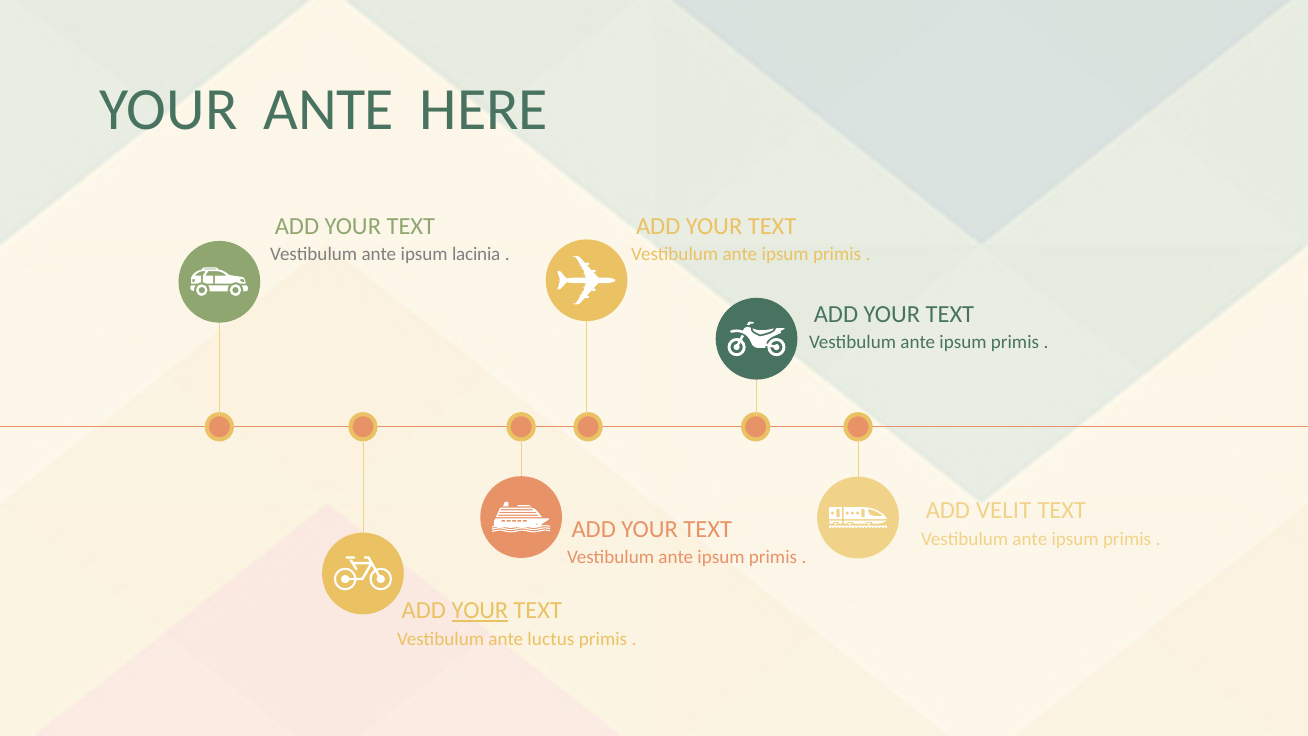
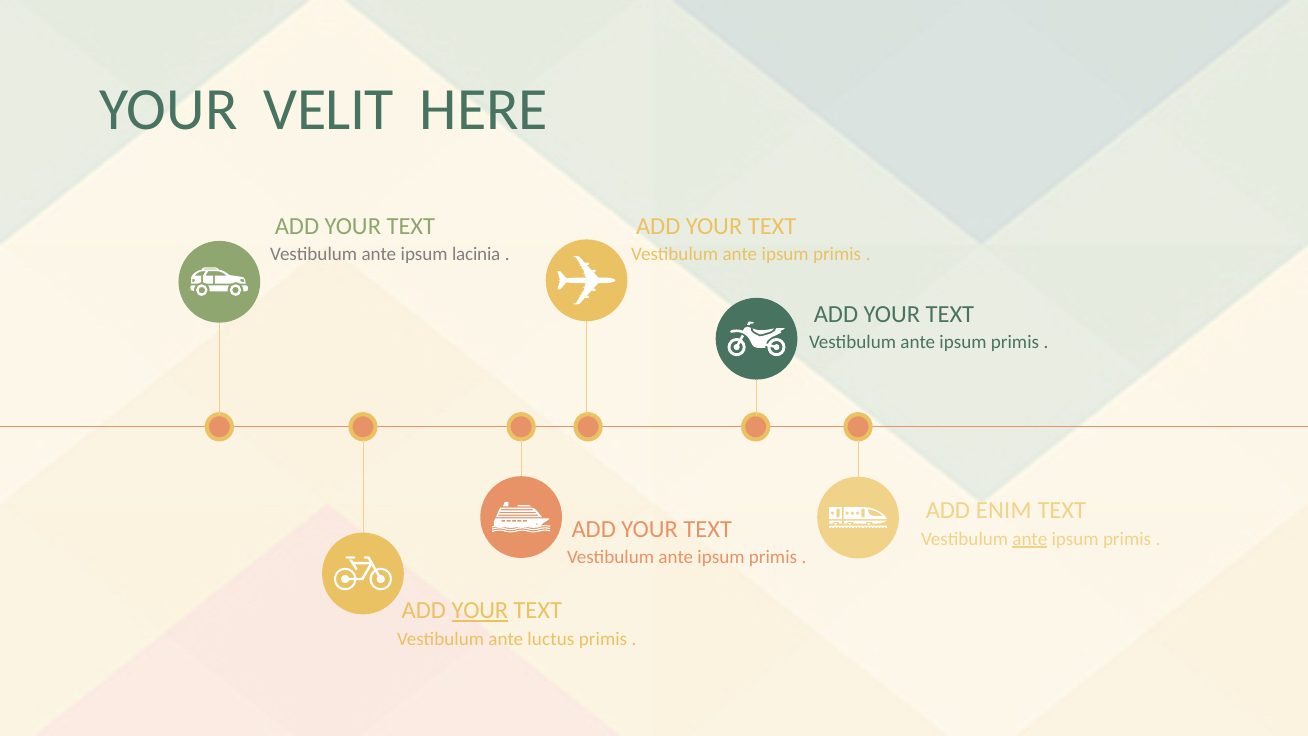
YOUR ANTE: ANTE -> VELIT
VELIT: VELIT -> ENIM
ante at (1030, 539) underline: none -> present
